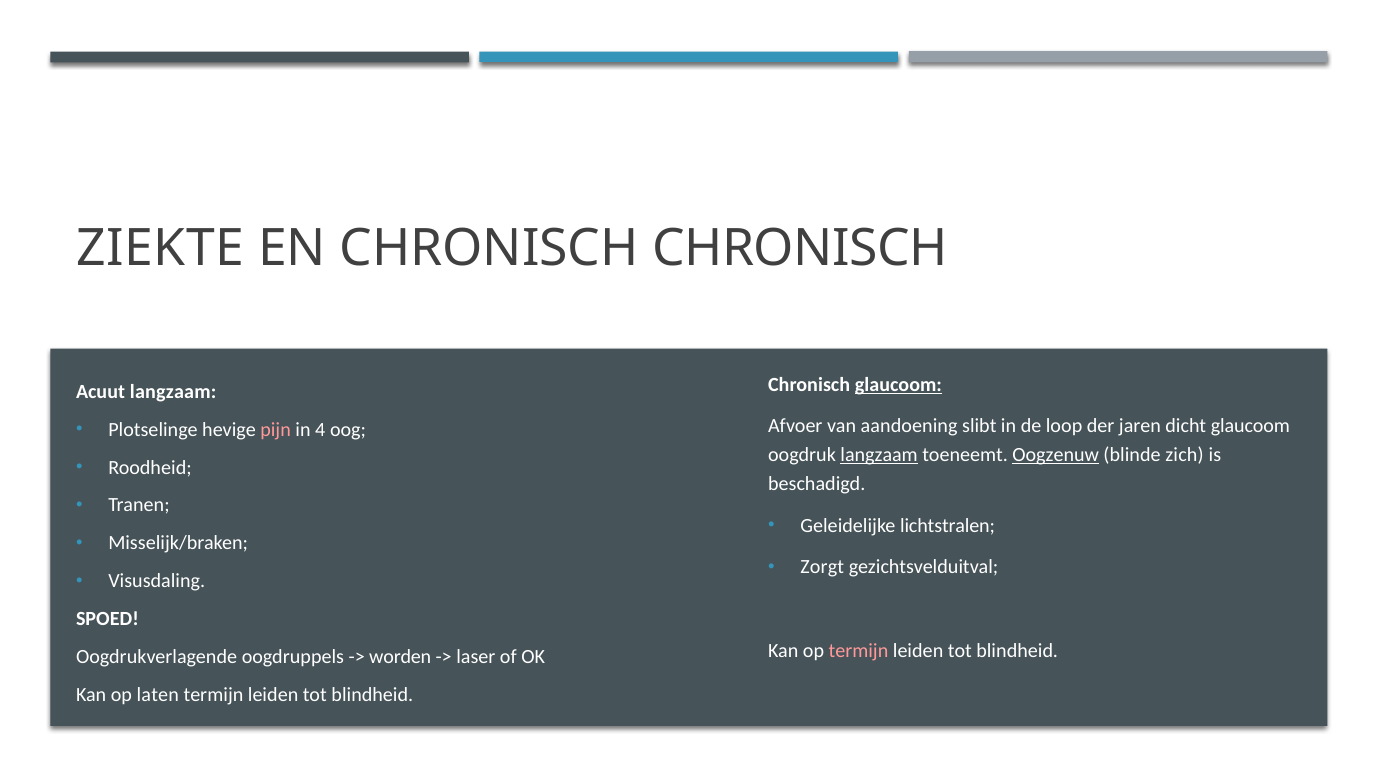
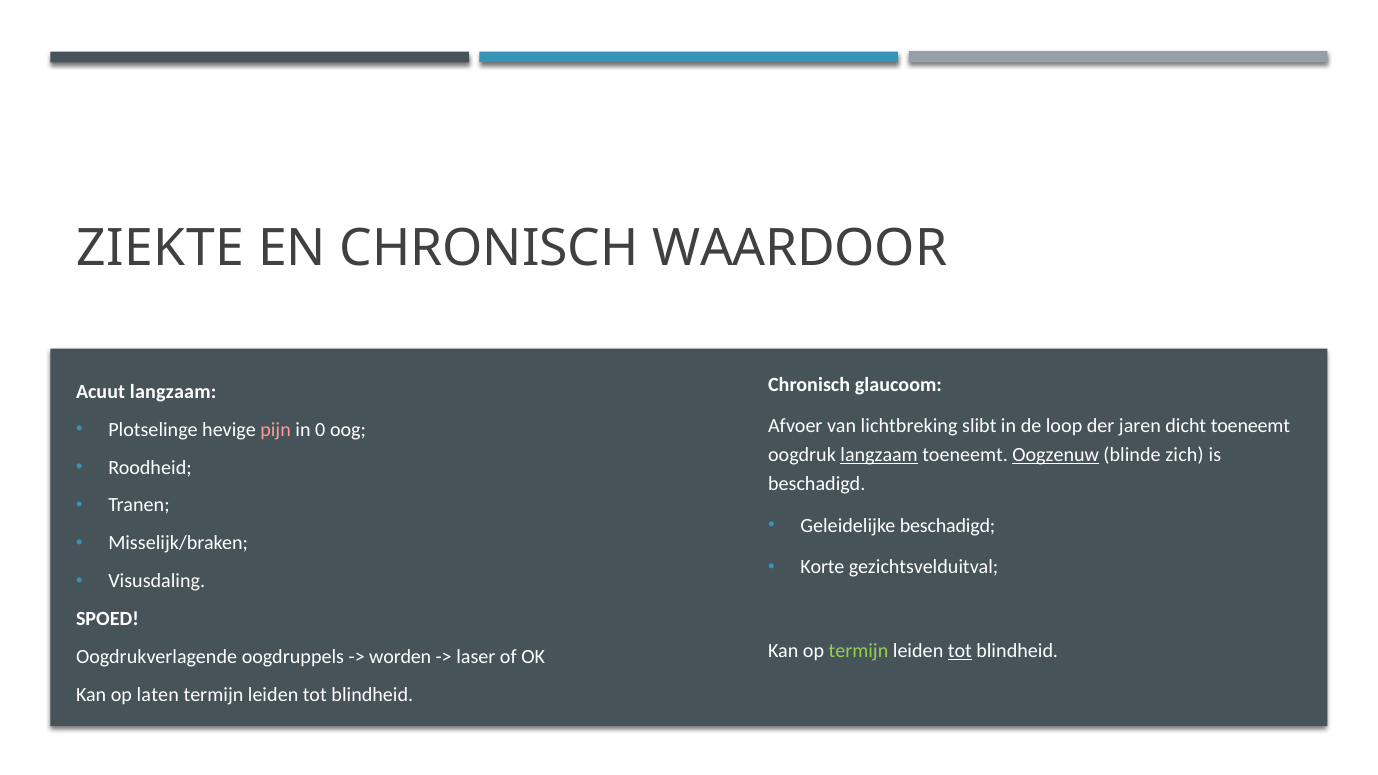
CHRONISCH CHRONISCH: CHRONISCH -> WAARDOOR
glaucoom at (898, 385) underline: present -> none
aandoening: aandoening -> lichtbreking
dicht glaucoom: glaucoom -> toeneemt
4: 4 -> 0
Geleidelijke lichtstralen: lichtstralen -> beschadigd
Zorgt: Zorgt -> Korte
termijn at (859, 651) colour: pink -> light green
tot at (960, 651) underline: none -> present
